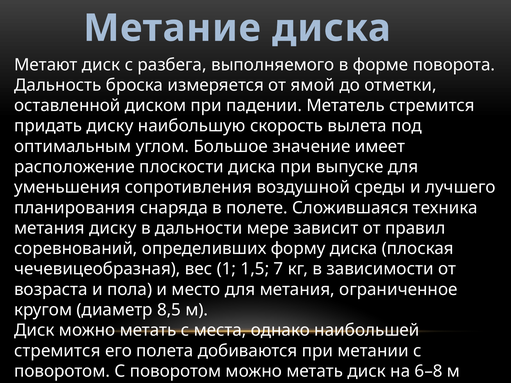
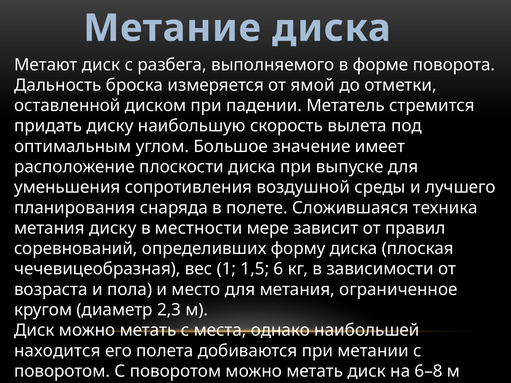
дальности: дальности -> местности
7: 7 -> 6
8,5: 8,5 -> 2,3
стремится at (57, 351): стремится -> находится
